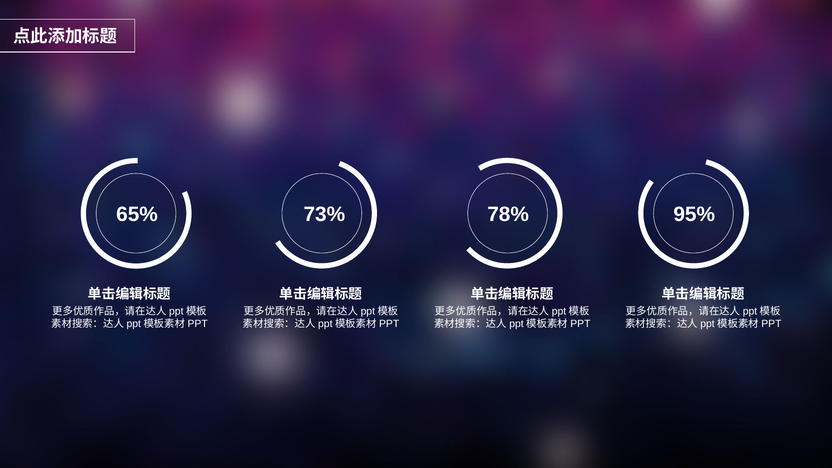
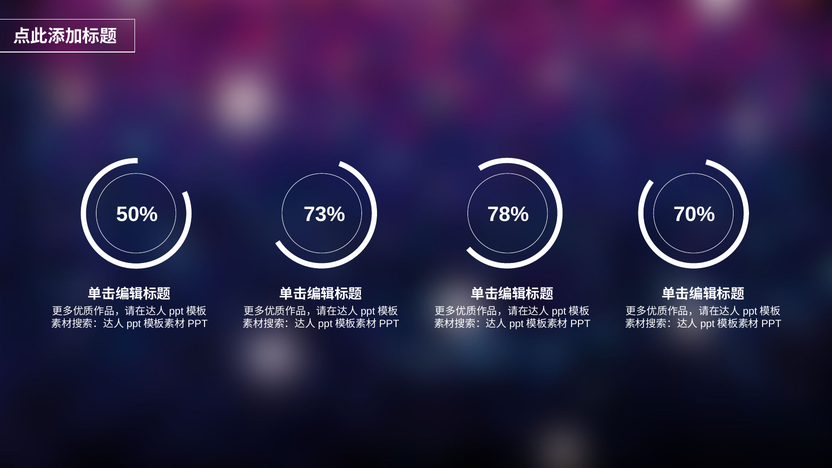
65%: 65% -> 50%
95%: 95% -> 70%
